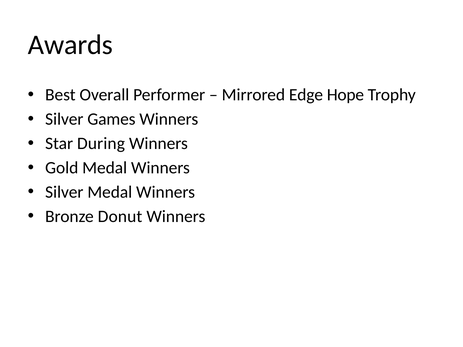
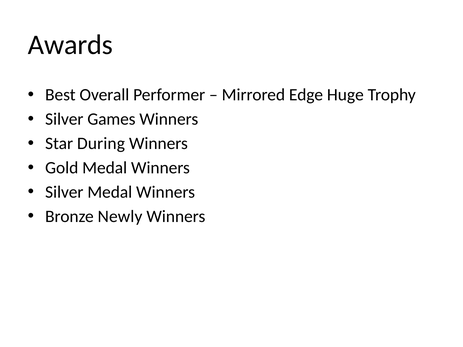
Hope: Hope -> Huge
Donut: Donut -> Newly
